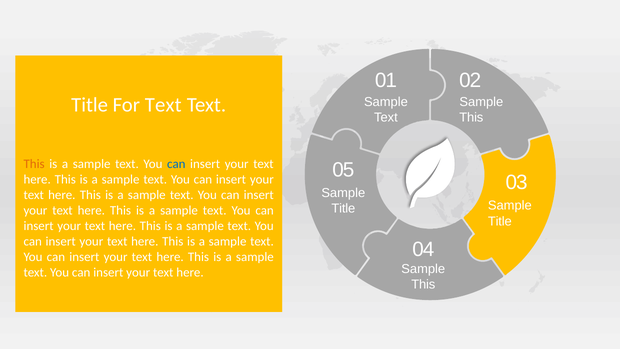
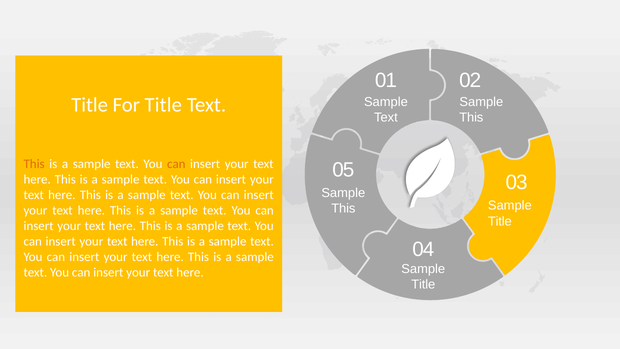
For Text: Text -> Title
can at (176, 164) colour: blue -> orange
Title at (343, 208): Title -> This
This at (423, 284): This -> Title
